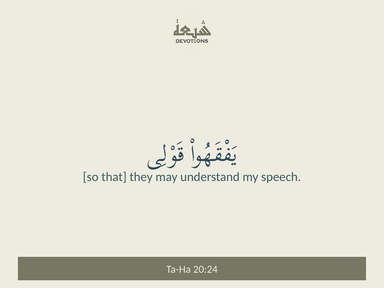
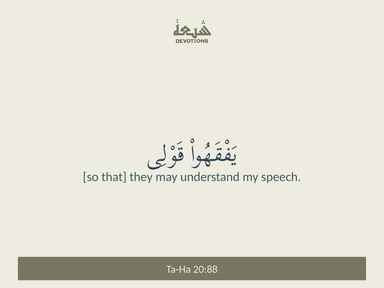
20:24: 20:24 -> 20:88
